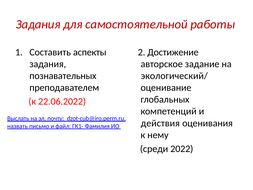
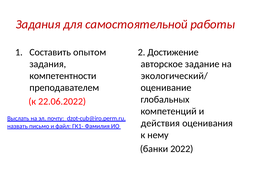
аспекты: аспекты -> опытом
познавательных: познавательных -> компетентности
среди: среди -> банки
